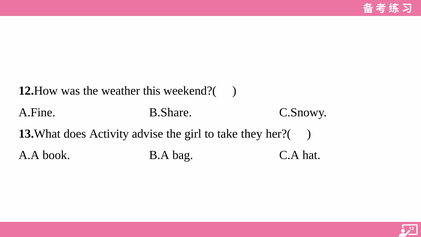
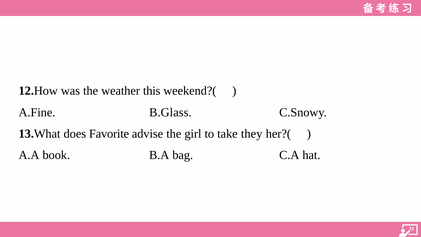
B.Share: B.Share -> B.Glass
Activity: Activity -> Favorite
